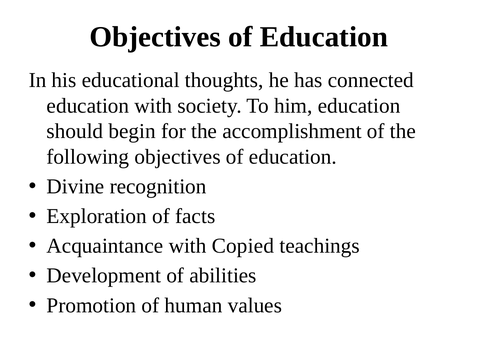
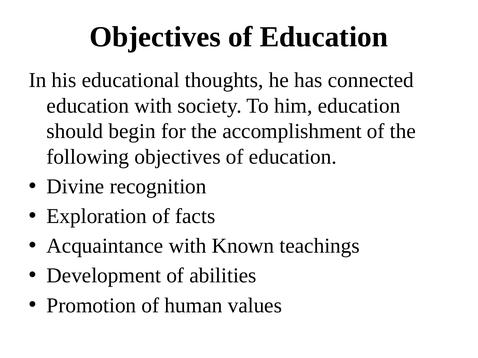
Copied: Copied -> Known
